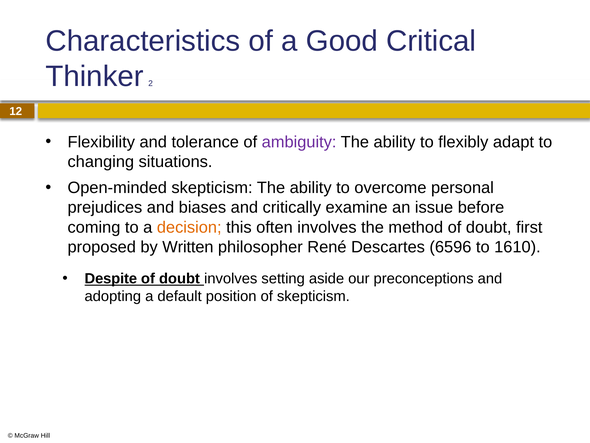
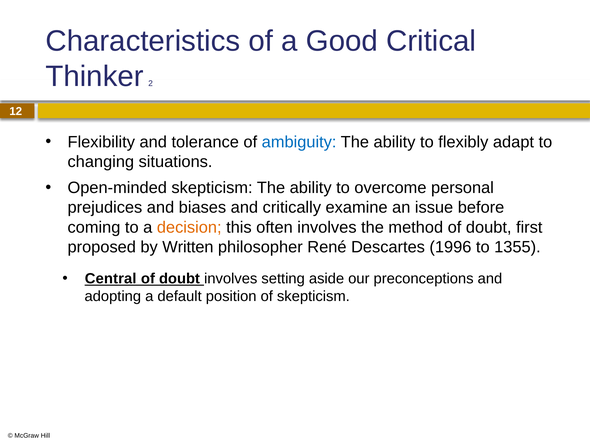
ambiguity colour: purple -> blue
6596: 6596 -> 1996
1610: 1610 -> 1355
Despite: Despite -> Central
